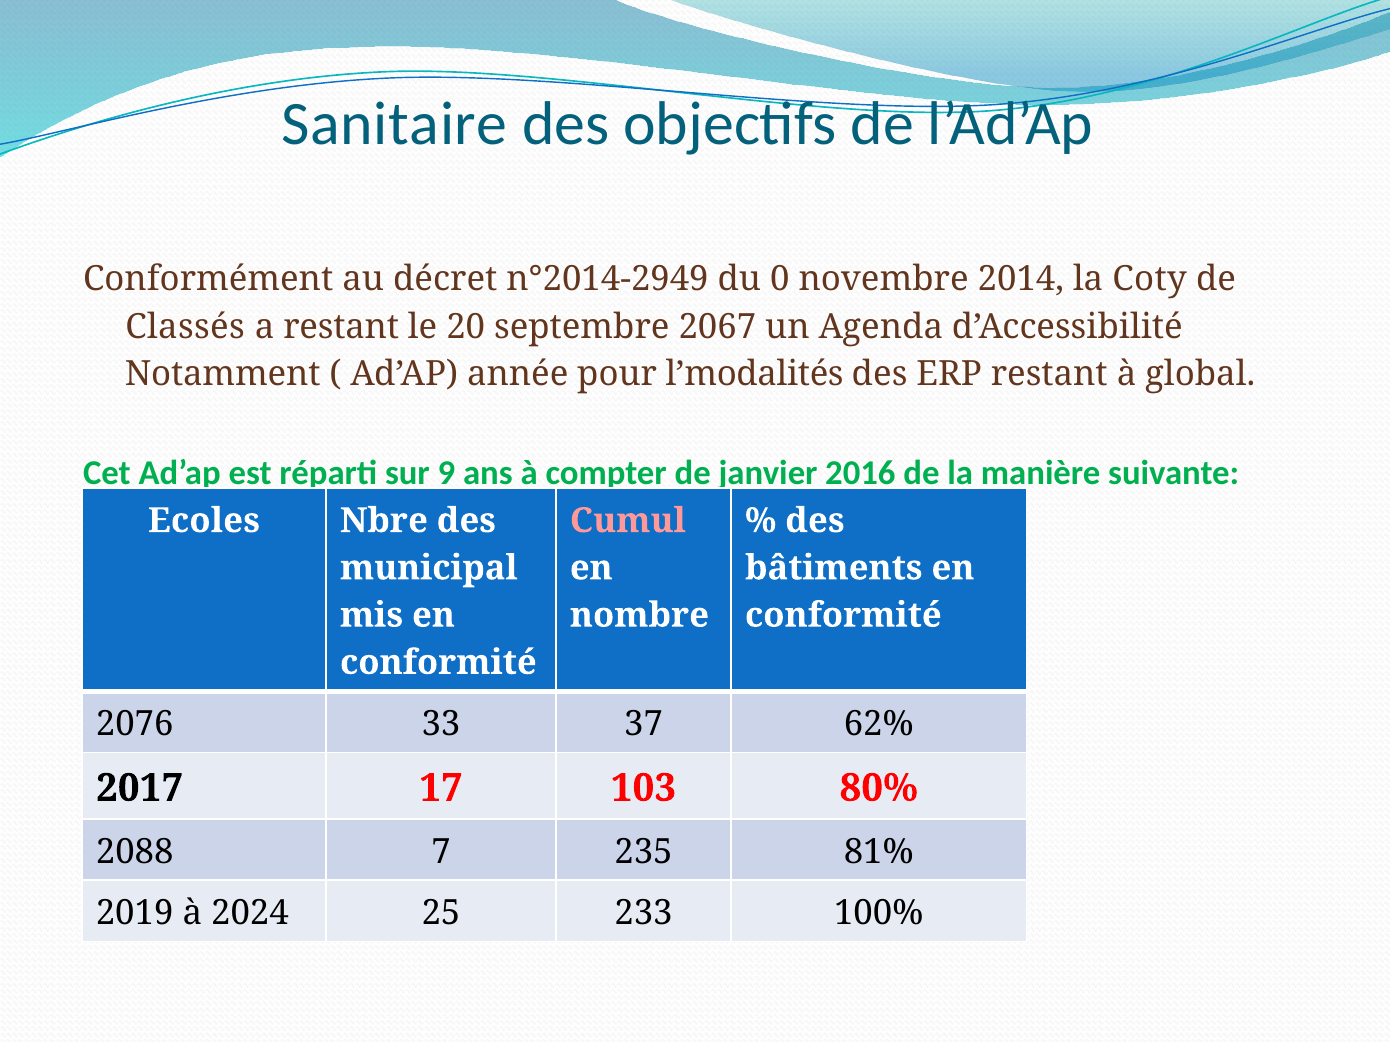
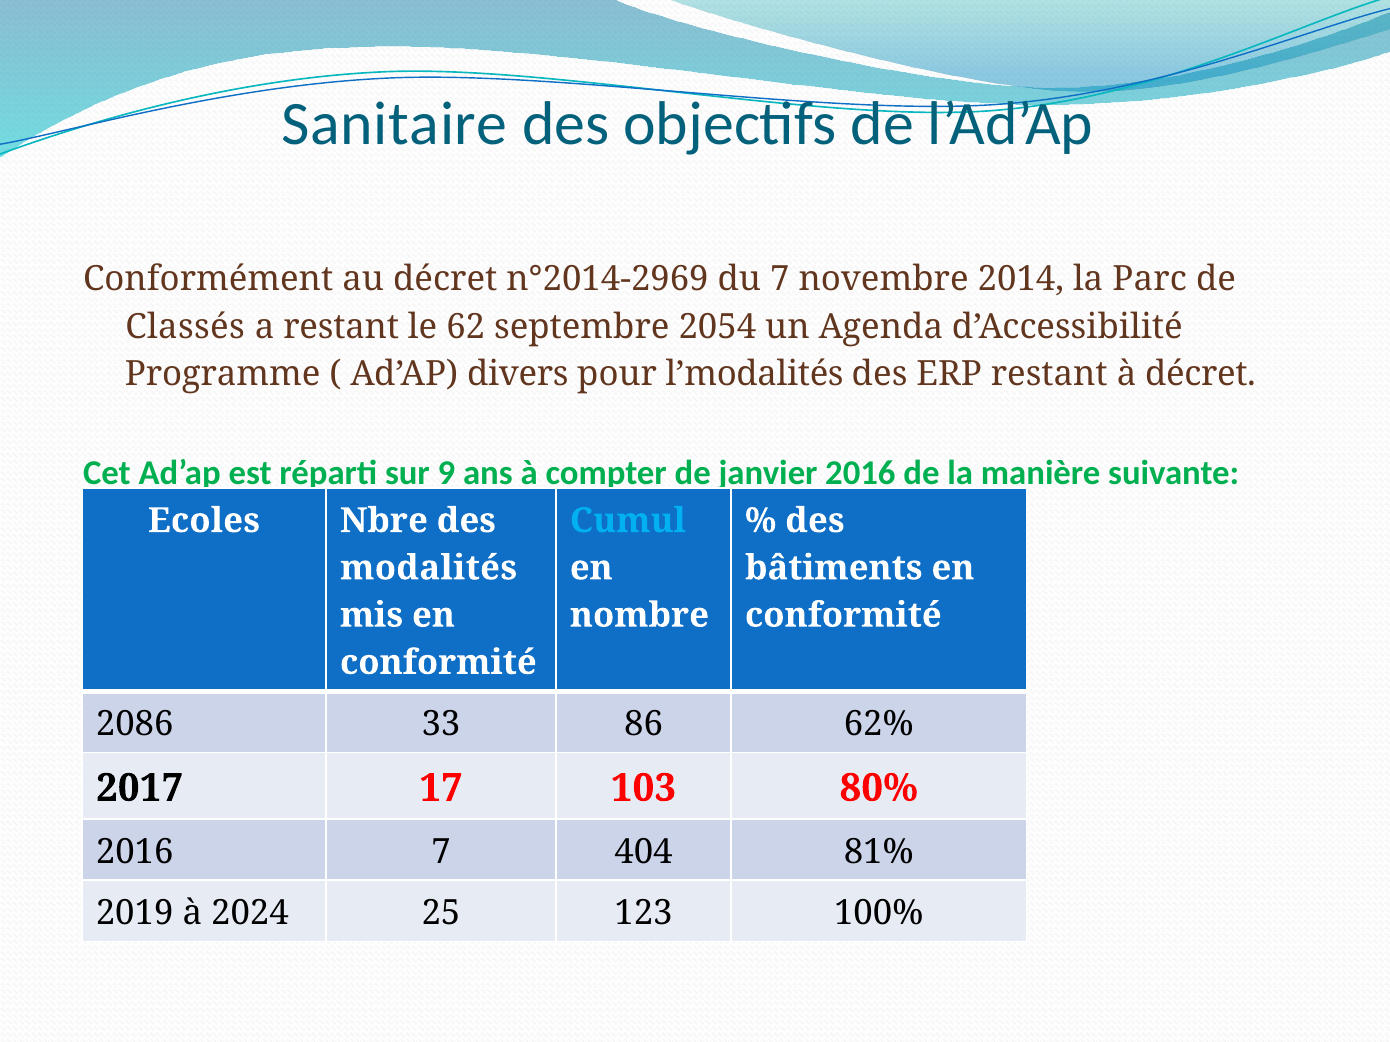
n°2014-2949: n°2014-2949 -> n°2014-2969
du 0: 0 -> 7
Coty: Coty -> Parc
20: 20 -> 62
2067: 2067 -> 2054
Notamment: Notamment -> Programme
année: année -> divers
à global: global -> décret
Cumul colour: pink -> light blue
municipal: municipal -> modalités
2076: 2076 -> 2086
37: 37 -> 86
2088 at (135, 852): 2088 -> 2016
235: 235 -> 404
233: 233 -> 123
